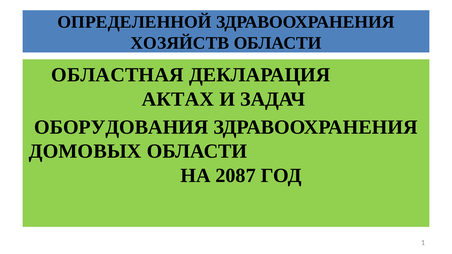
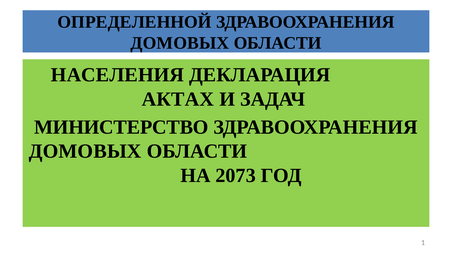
ХОЗЯЙСТВ at (180, 43): ХОЗЯЙСТВ -> ДОМОВЫХ
ОБЛАСТНАЯ: ОБЛАСТНАЯ -> НАСЕЛЕНИЯ
ОБОРУДОВАНИЯ: ОБОРУДОВАНИЯ -> МИНИСТЕРСТВО
2087: 2087 -> 2073
